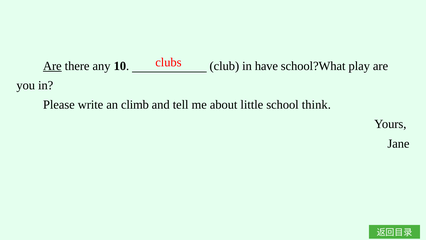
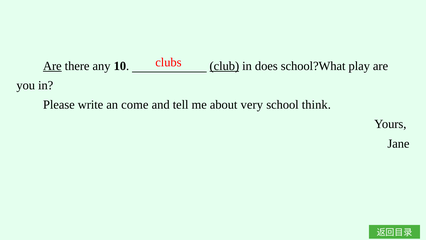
club underline: none -> present
have: have -> does
climb: climb -> come
little: little -> very
